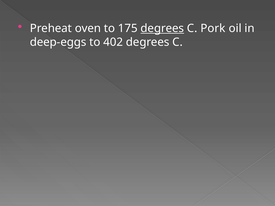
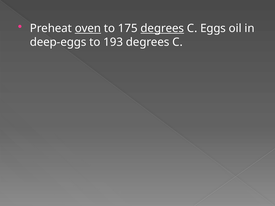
oven underline: none -> present
Pork: Pork -> Eggs
402: 402 -> 193
